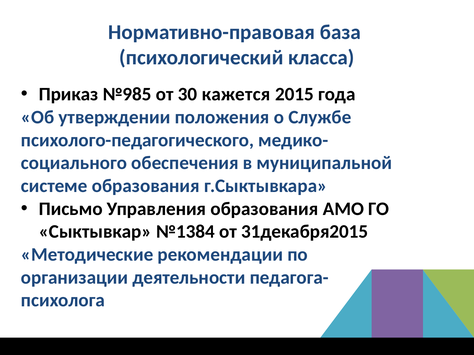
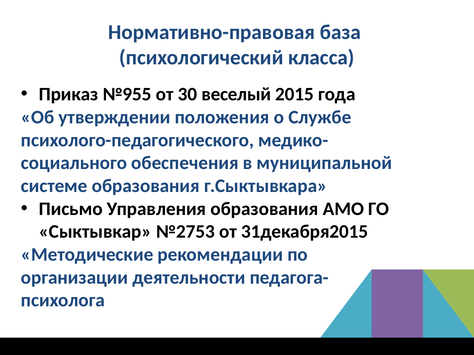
№985: №985 -> №955
кажется: кажется -> веселый
№1384: №1384 -> №2753
